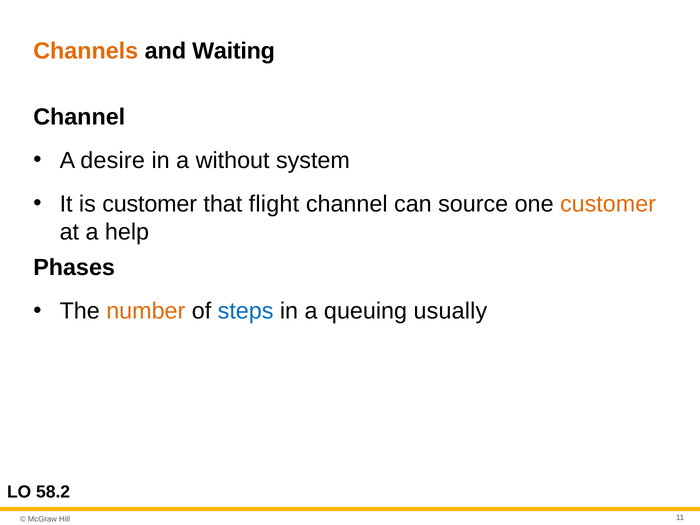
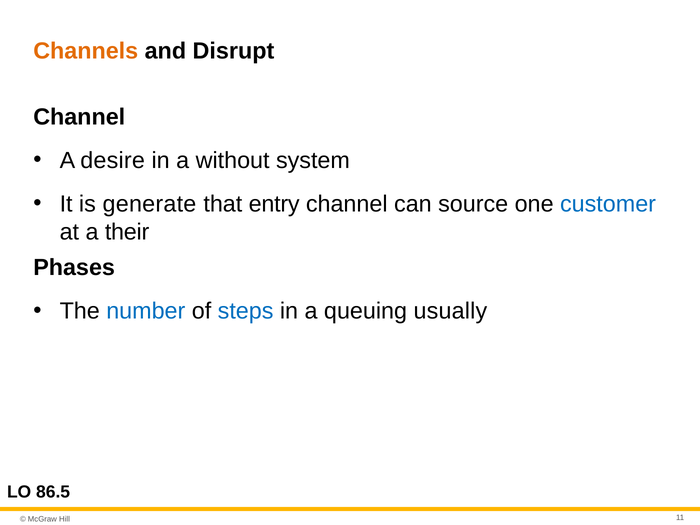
Waiting: Waiting -> Disrupt
is customer: customer -> generate
flight: flight -> entry
customer at (608, 204) colour: orange -> blue
help: help -> their
number colour: orange -> blue
58.2: 58.2 -> 86.5
